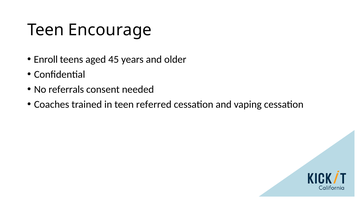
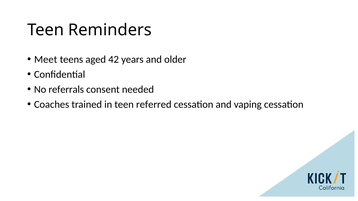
Encourage: Encourage -> Reminders
Enroll: Enroll -> Meet
45: 45 -> 42
